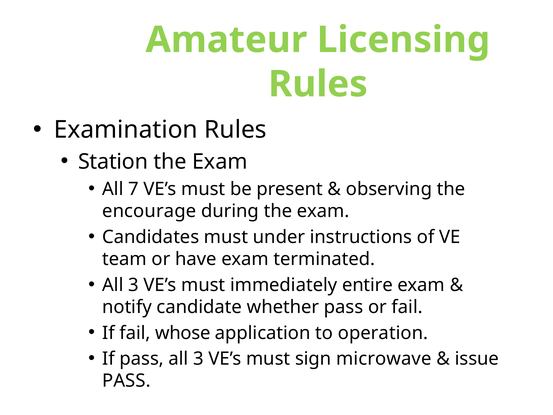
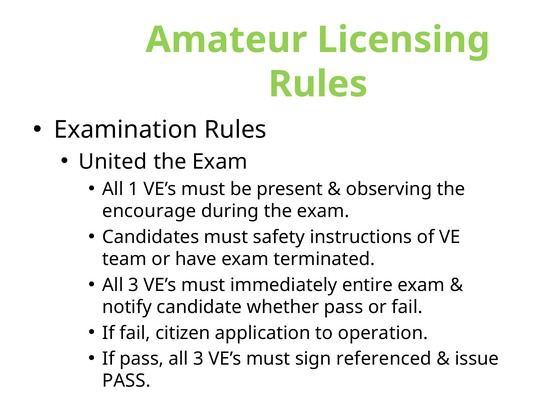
Station: Station -> United
7: 7 -> 1
under: under -> safety
whose: whose -> citizen
microwave: microwave -> referenced
